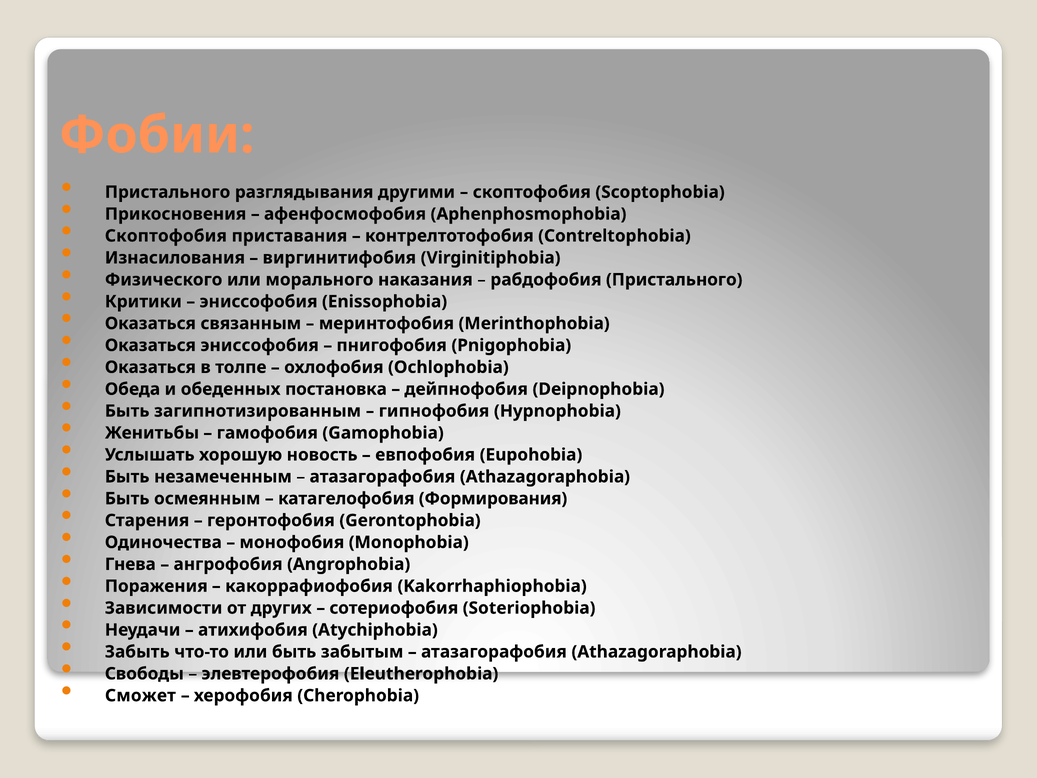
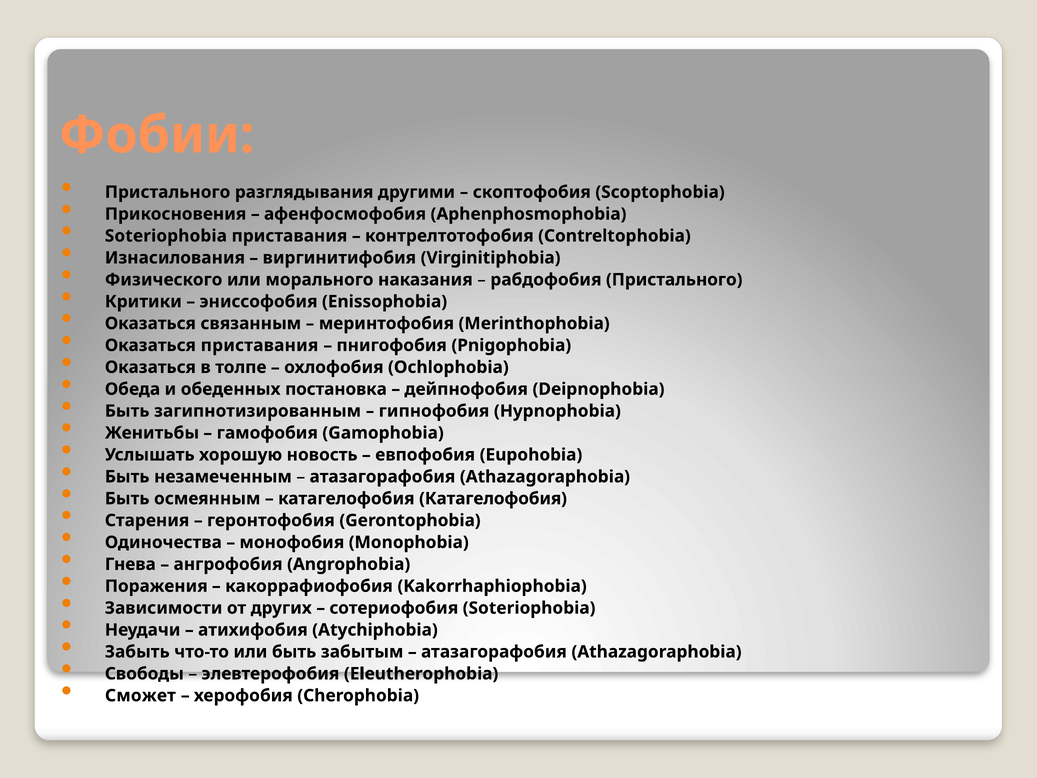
Скоптофобия at (166, 236): Скоптофобия -> Soteriophobia
Оказаться эниссофобия: эниссофобия -> приставания
катагелофобия Формирования: Формирования -> Катагелофобия
